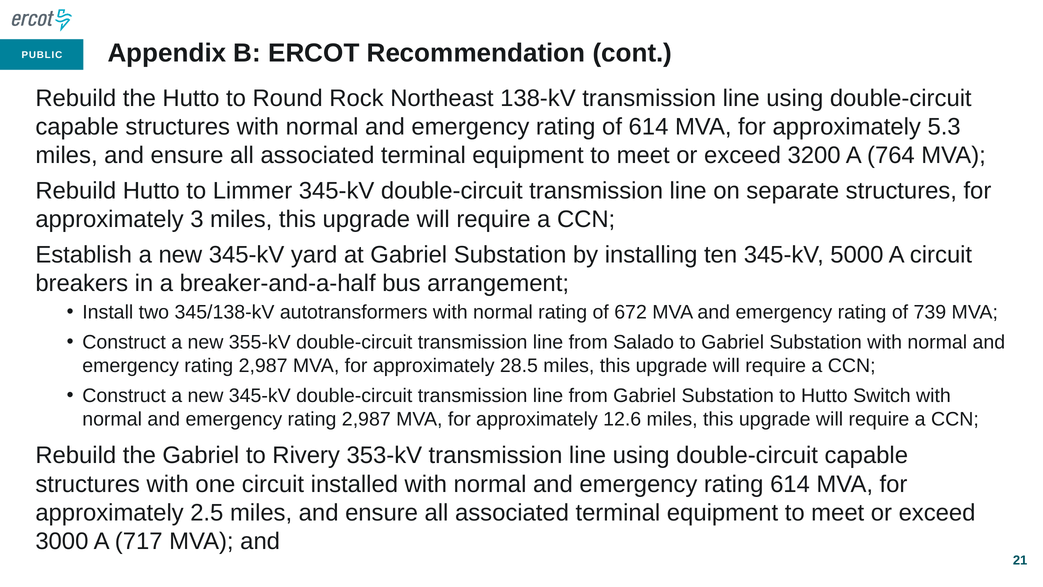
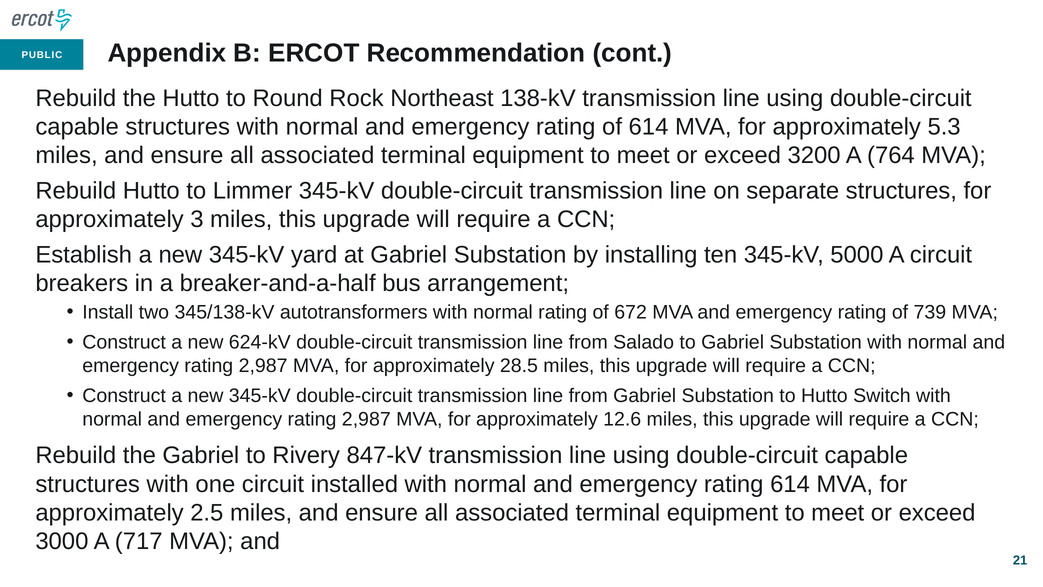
355-kV: 355-kV -> 624-kV
353-kV: 353-kV -> 847-kV
